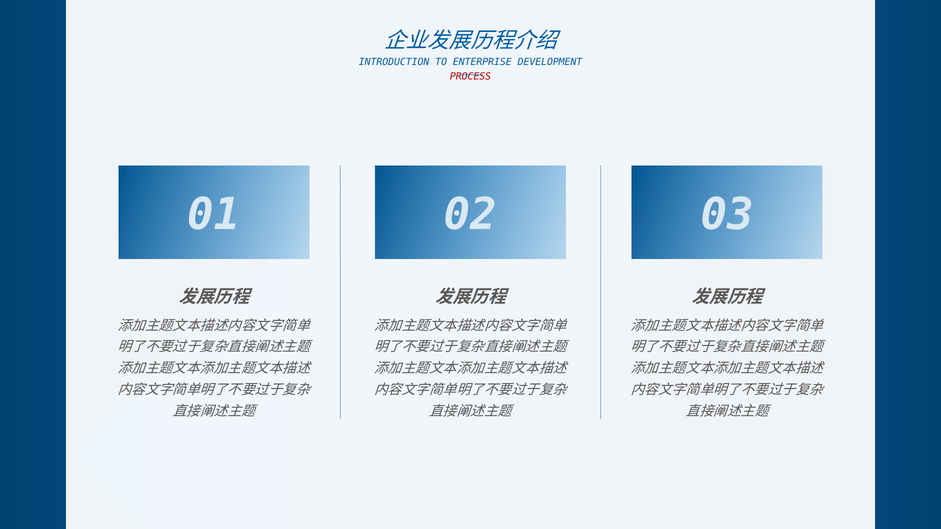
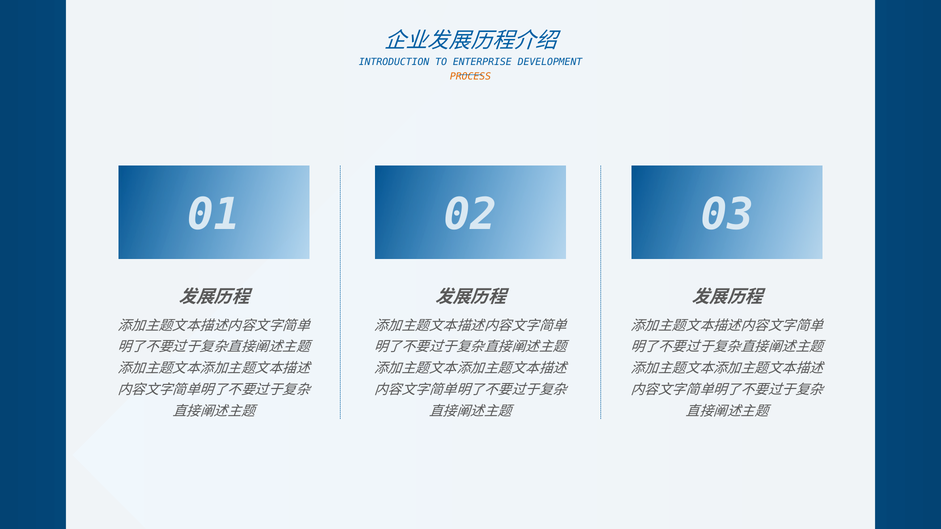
PROCESS colour: red -> orange
